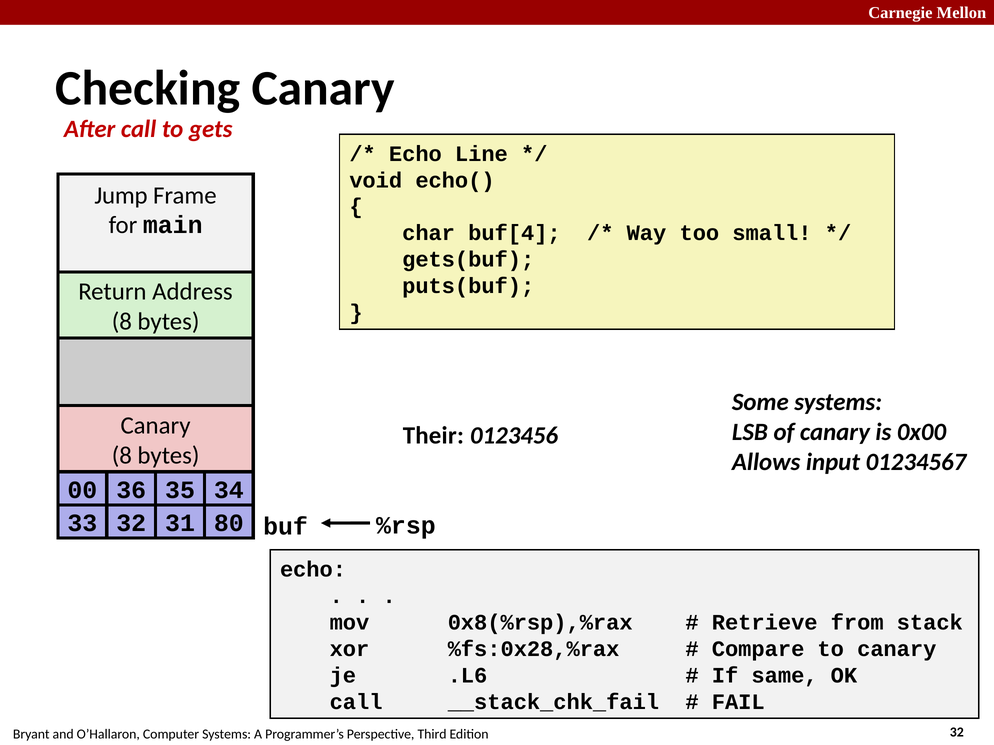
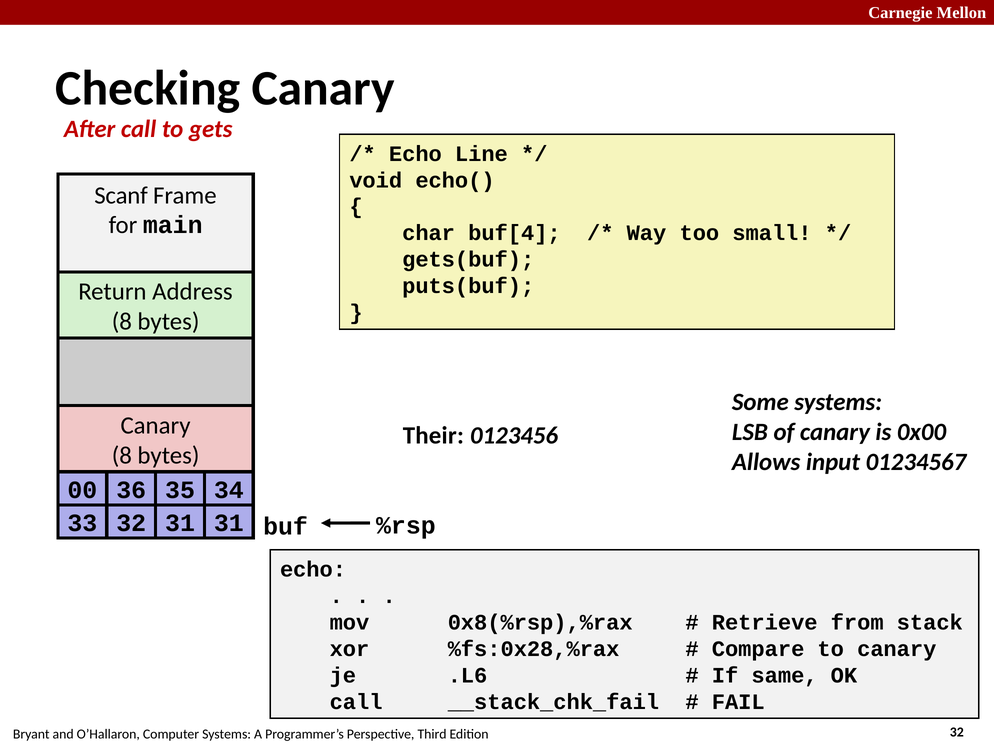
Jump: Jump -> Scanf
31 80: 80 -> 31
